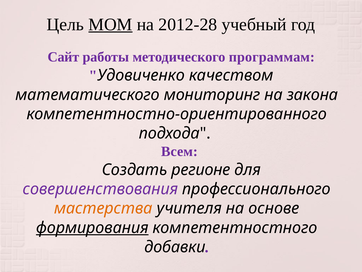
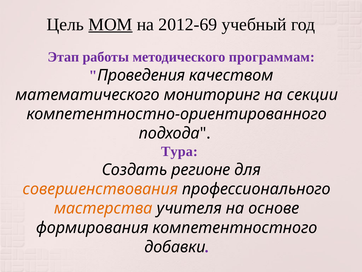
2012-28: 2012-28 -> 2012-69
Сайт: Сайт -> Этап
Удовиченко: Удовиченко -> Проведения
закона: закона -> секции
Всем: Всем -> Тура
совершенствования colour: purple -> orange
формирования underline: present -> none
